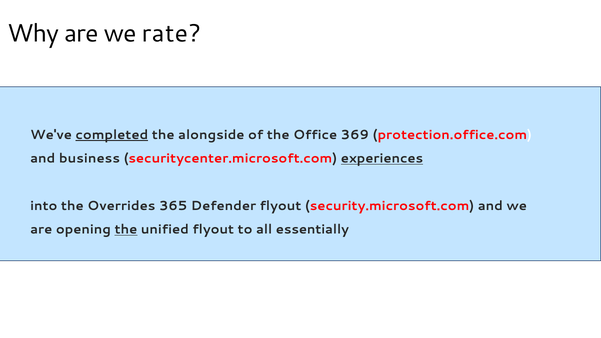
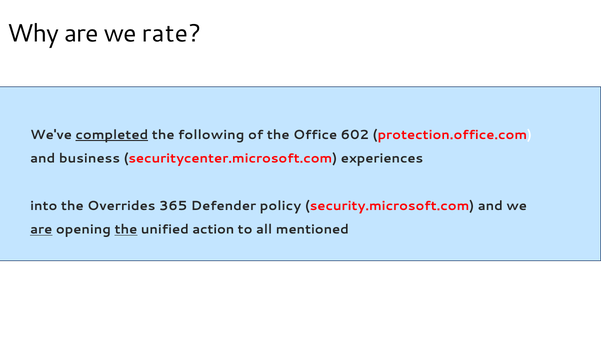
alongside: alongside -> following
369: 369 -> 602
experiences underline: present -> none
Defender flyout: flyout -> policy
are at (41, 230) underline: none -> present
unified flyout: flyout -> action
essentially: essentially -> mentioned
